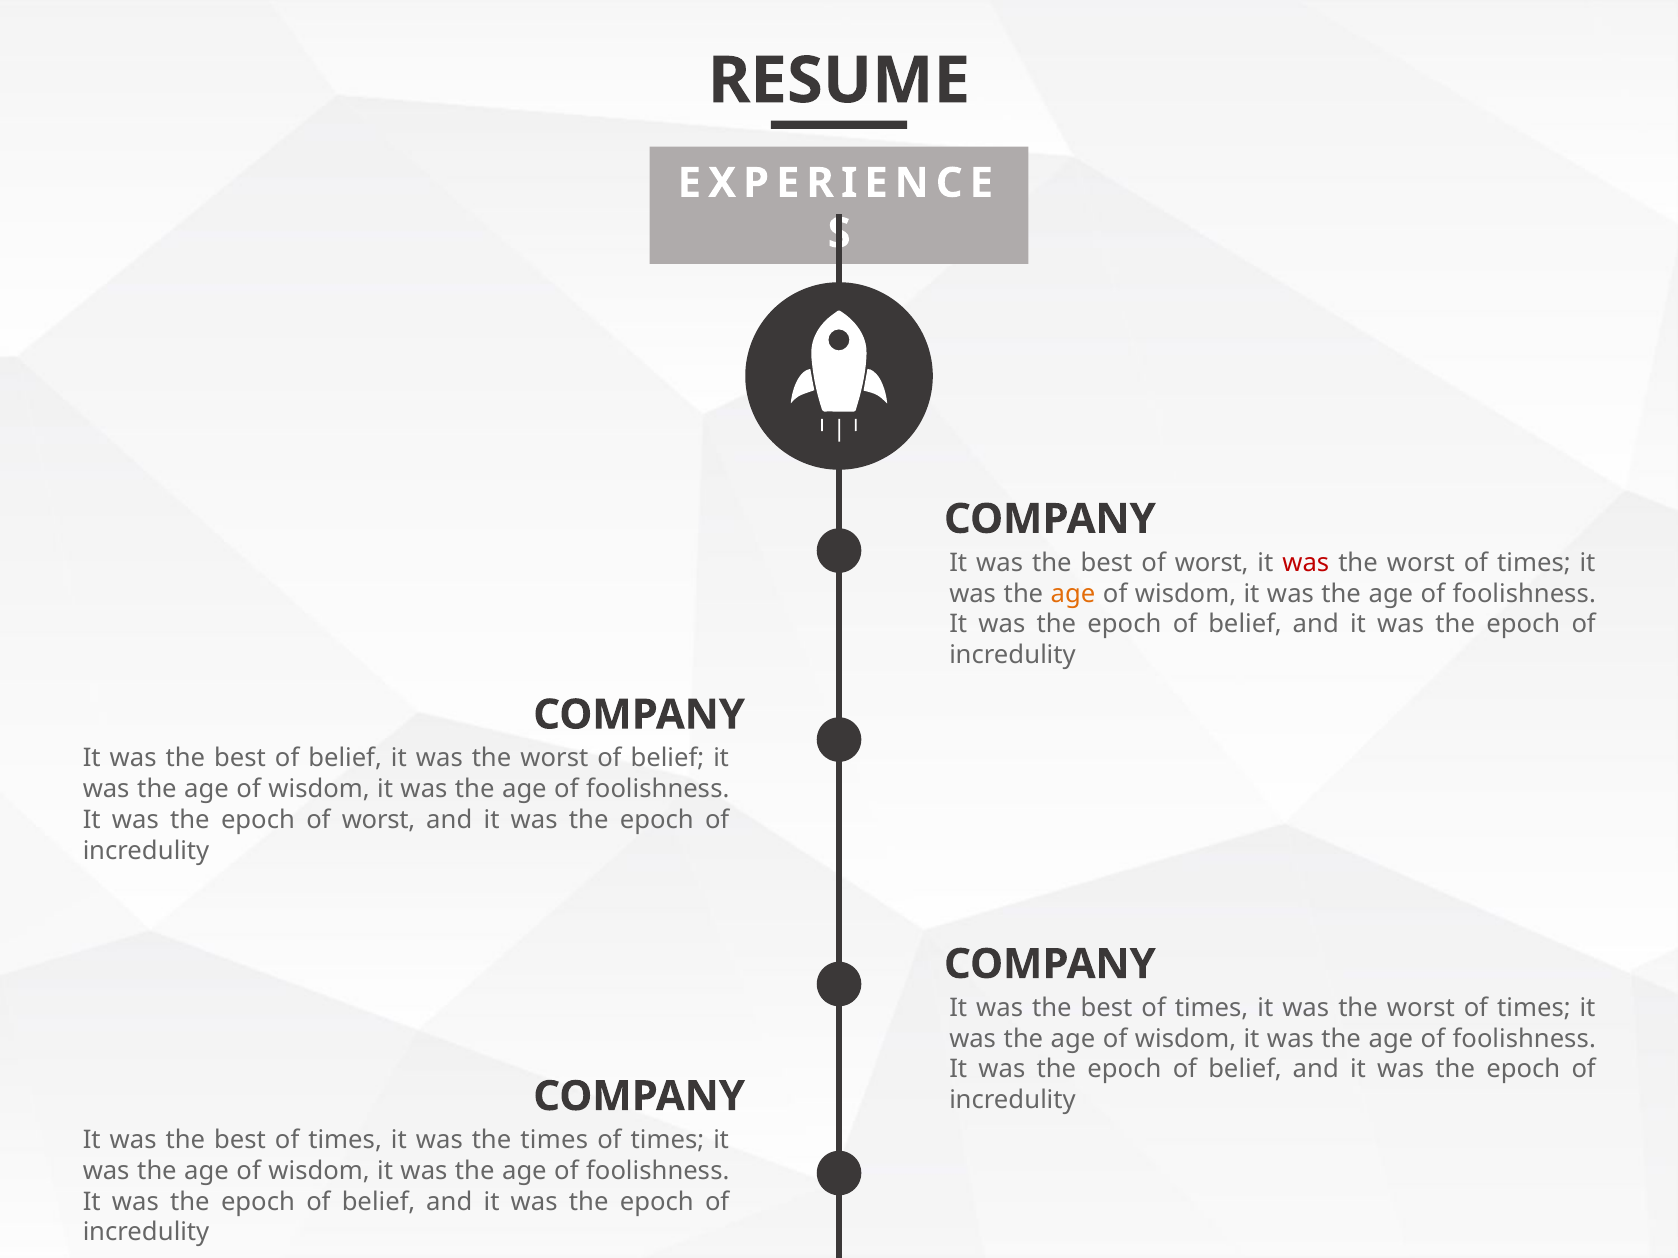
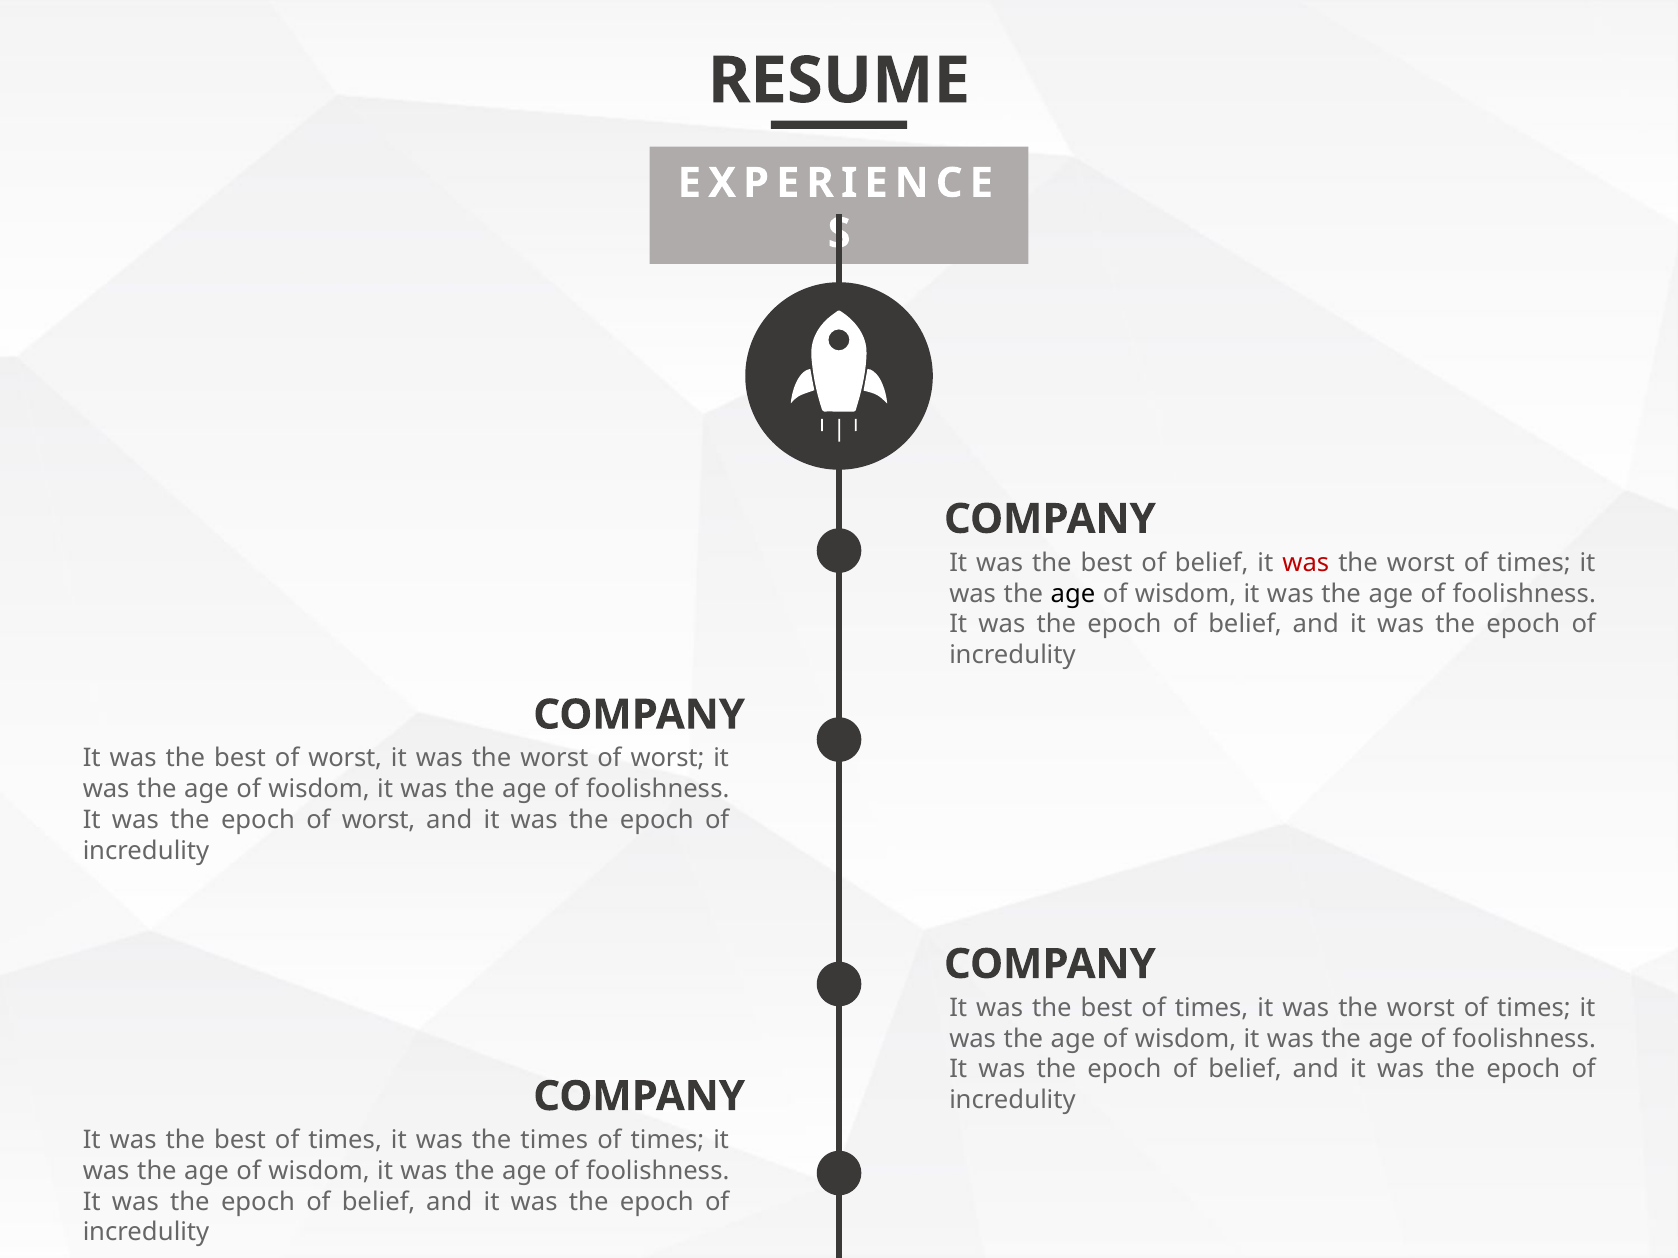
best of worst: worst -> belief
age at (1073, 594) colour: orange -> black
best of belief: belief -> worst
worst of belief: belief -> worst
